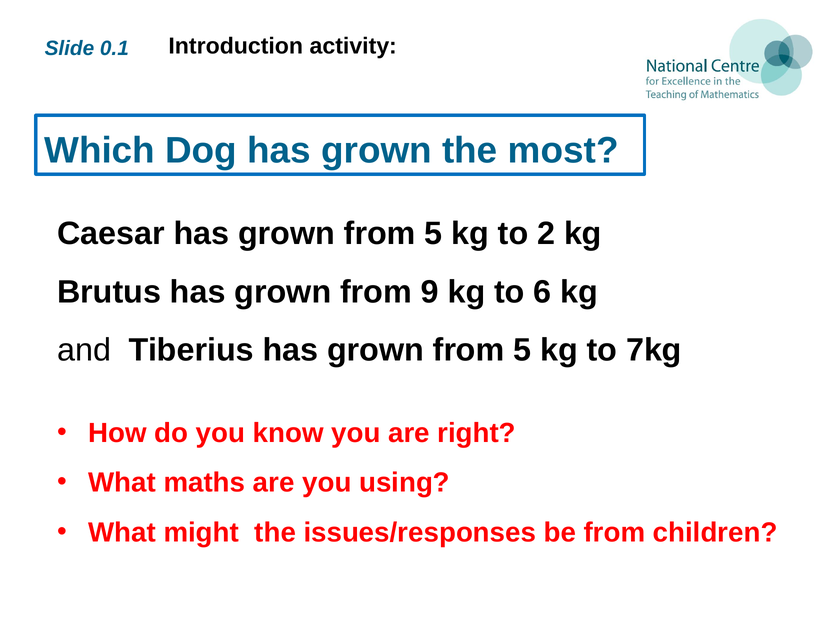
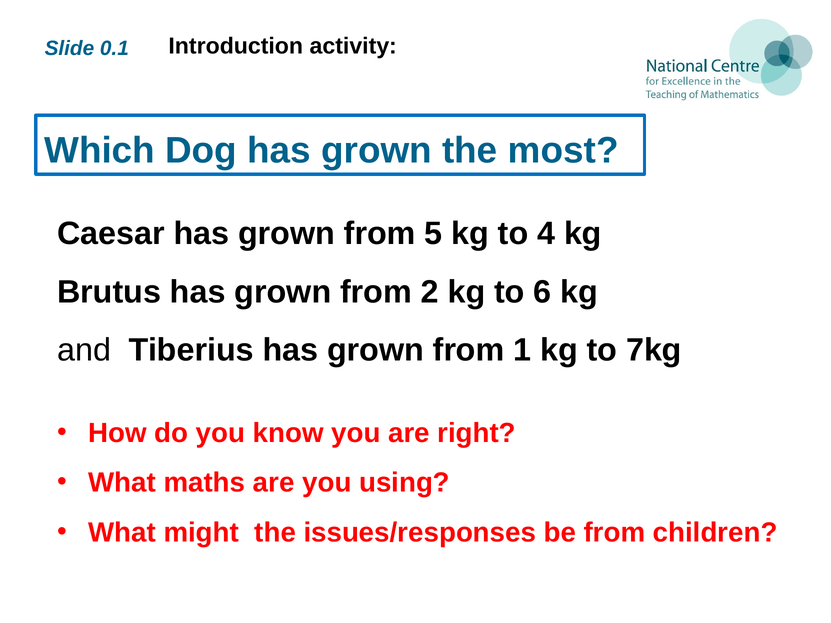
2: 2 -> 4
9: 9 -> 2
5 at (522, 350): 5 -> 1
